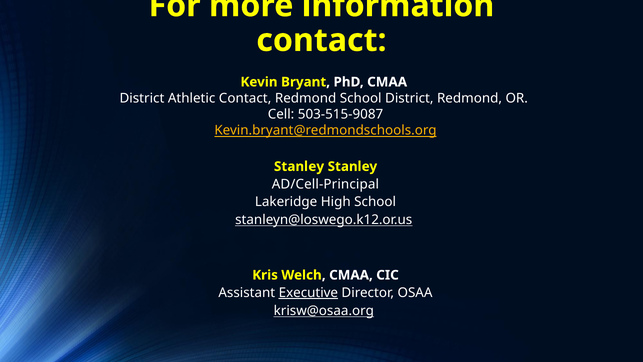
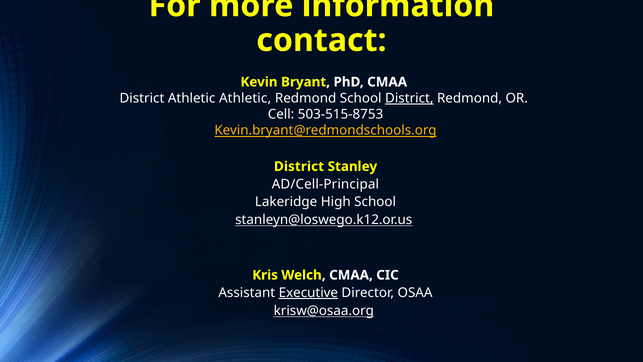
Athletic Contact: Contact -> Athletic
District at (409, 98) underline: none -> present
503-515-9087: 503-515-9087 -> 503-515-8753
Stanley at (299, 166): Stanley -> District
